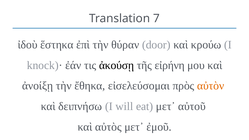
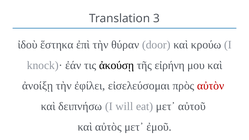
7: 7 -> 3
ἔθηκα: ἔθηκα -> ἐφίλει
αὐτὸν colour: orange -> red
